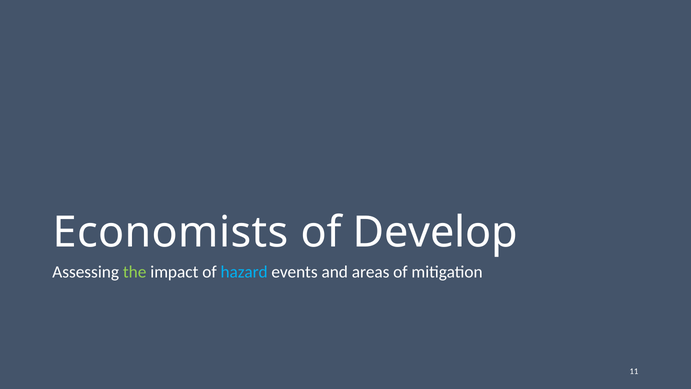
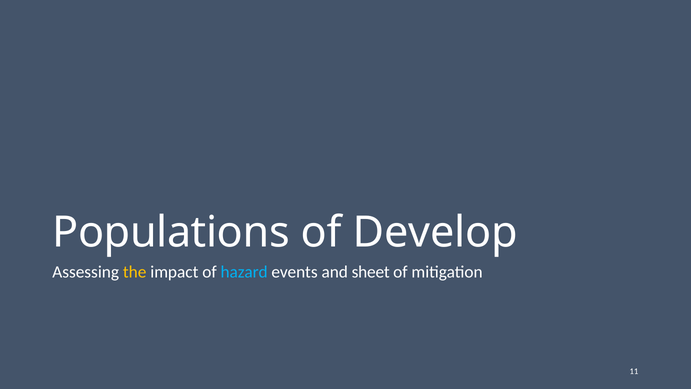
Economists: Economists -> Populations
the colour: light green -> yellow
areas: areas -> sheet
